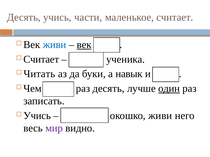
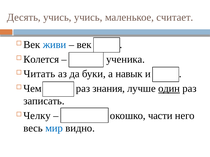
учись части: части -> учись
век at (84, 45) underline: present -> none
Считает at (41, 59): Считает -> Колется
раз десять: десять -> знания
Учись at (37, 116): Учись -> Челку
окошко живи: живи -> части
мир colour: purple -> blue
